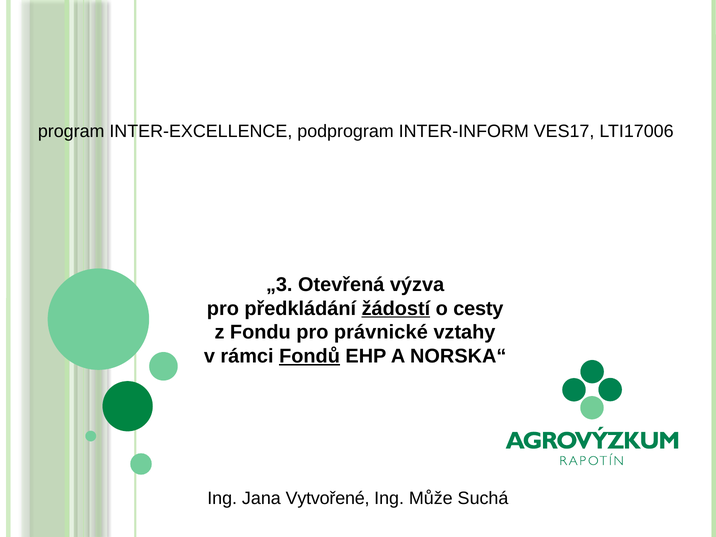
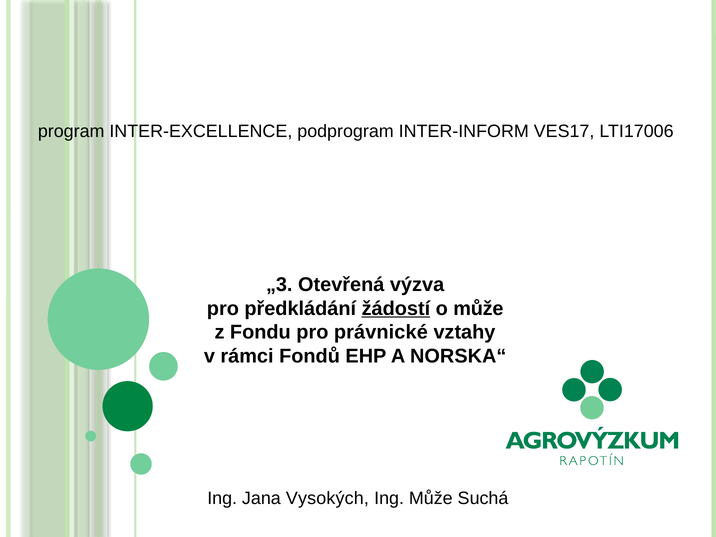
o cesty: cesty -> může
Fondů underline: present -> none
Vytvořené: Vytvořené -> Vysokých
